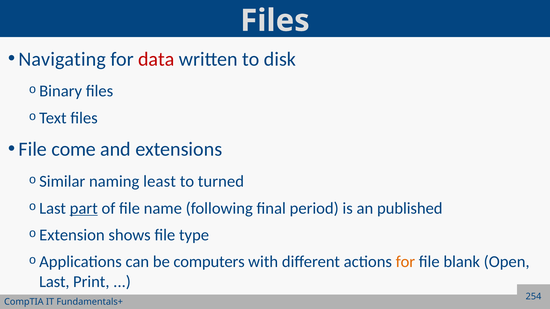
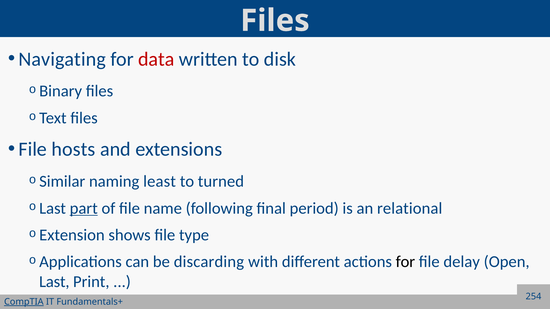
come: come -> hosts
published: published -> relational
computers: computers -> discarding
for at (405, 262) colour: orange -> black
blank: blank -> delay
CompTIA underline: none -> present
